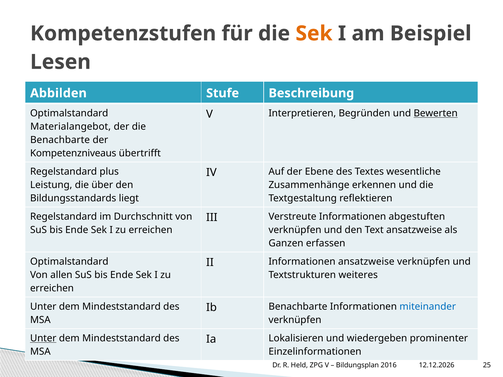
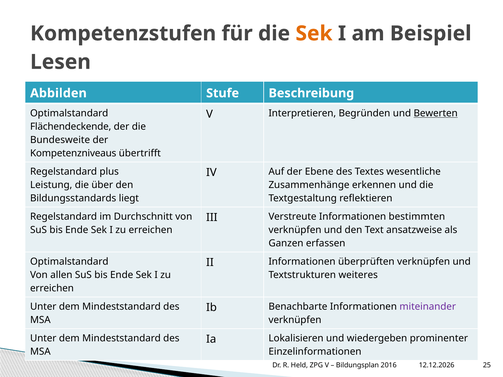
Materialangebot: Materialangebot -> Flächendeckende
Benachbarte at (60, 140): Benachbarte -> Bundesweite
abgestuften: abgestuften -> bestimmten
Informationen ansatzweise: ansatzweise -> überprüften
miteinander colour: blue -> purple
Unter at (43, 339) underline: present -> none
